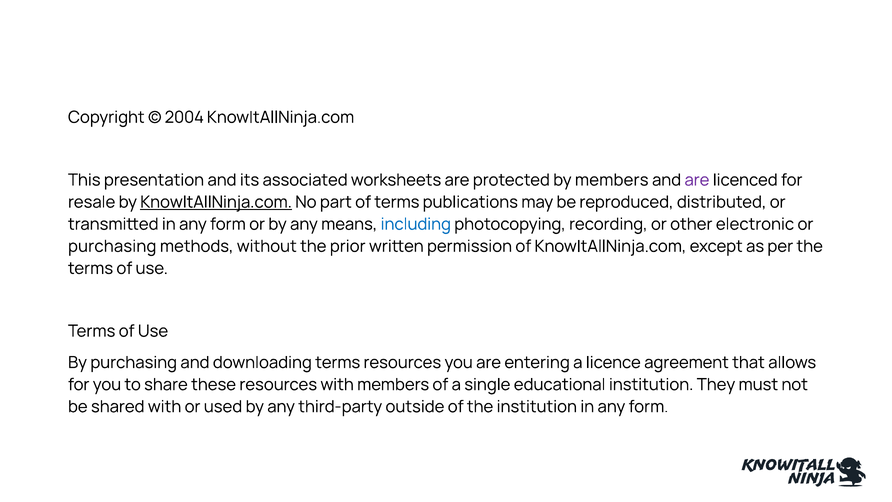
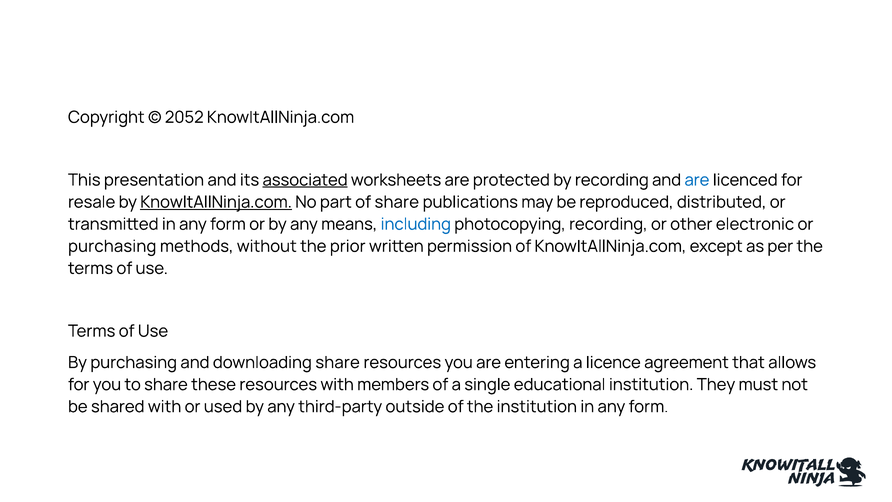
2004: 2004 -> 2052
associated underline: none -> present
by members: members -> recording
are at (697, 180) colour: purple -> blue
of terms: terms -> share
downloading terms: terms -> share
